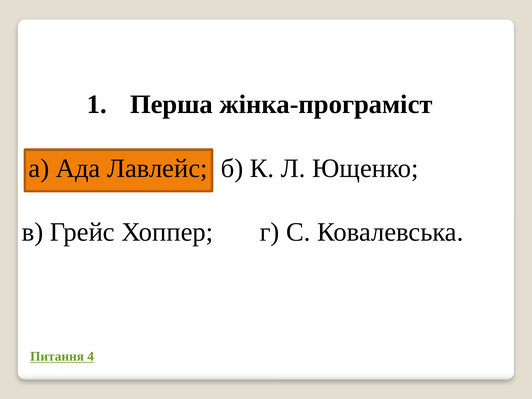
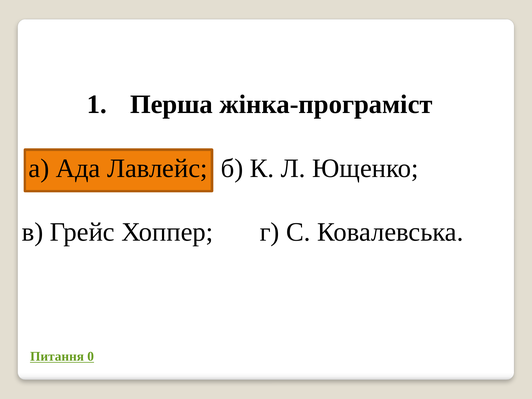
4: 4 -> 0
